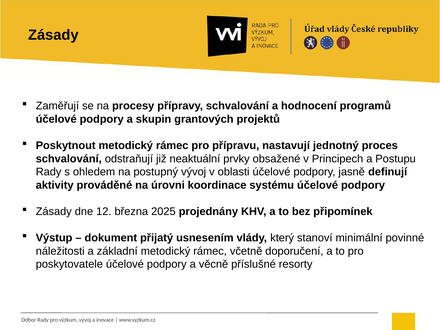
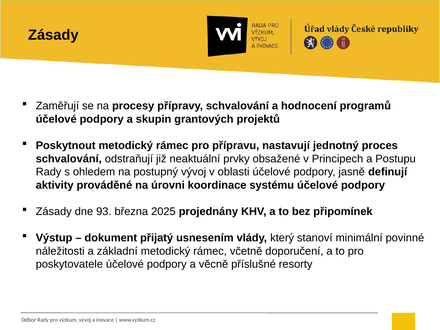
12: 12 -> 93
